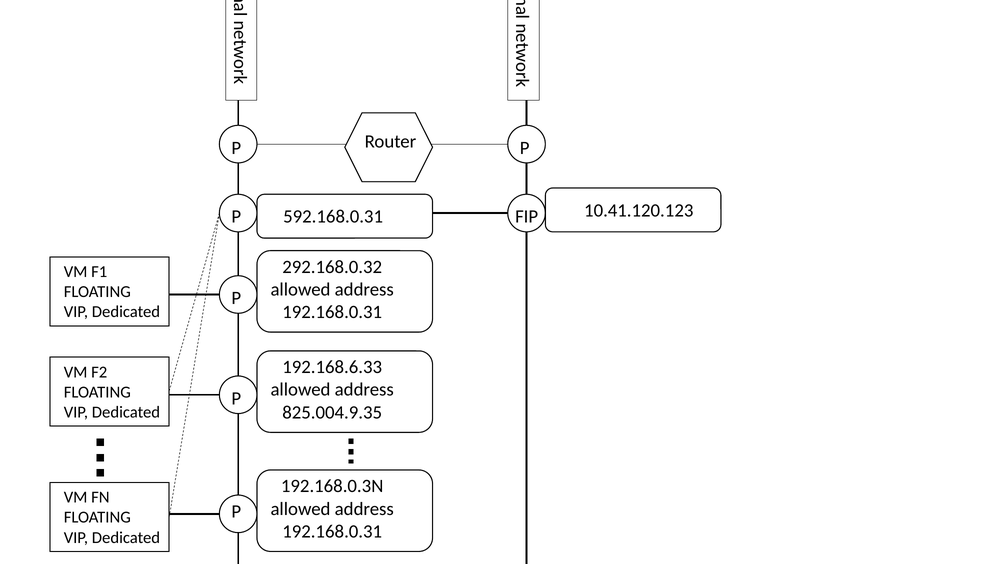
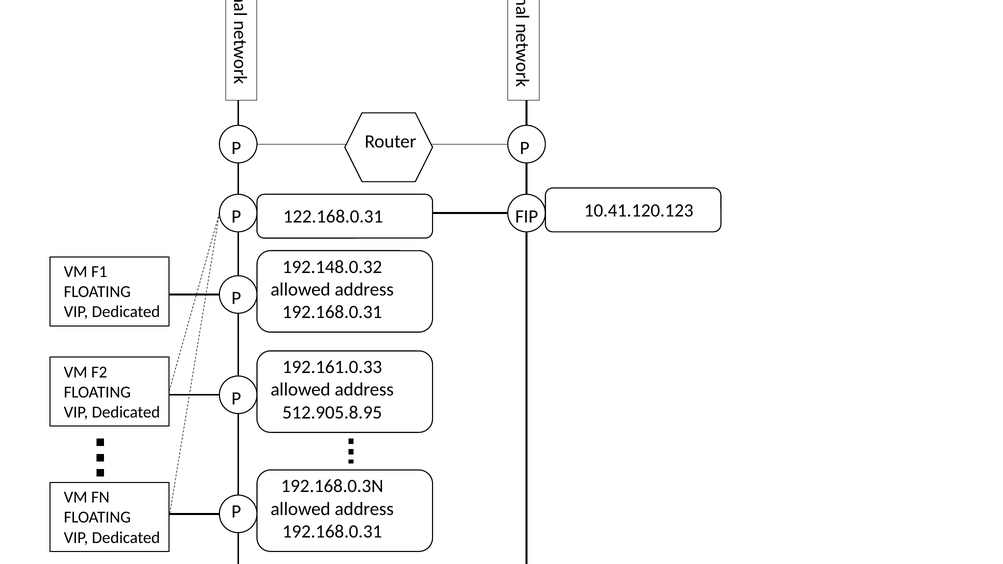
592.168.0.31: 592.168.0.31 -> 122.168.0.31
292.168.0.32: 292.168.0.32 -> 192.148.0.32
192.168.6.33: 192.168.6.33 -> 192.161.0.33
825.004.9.35: 825.004.9.35 -> 512.905.8.95
